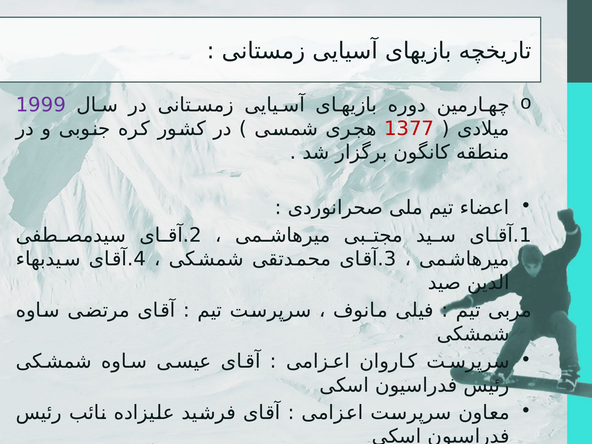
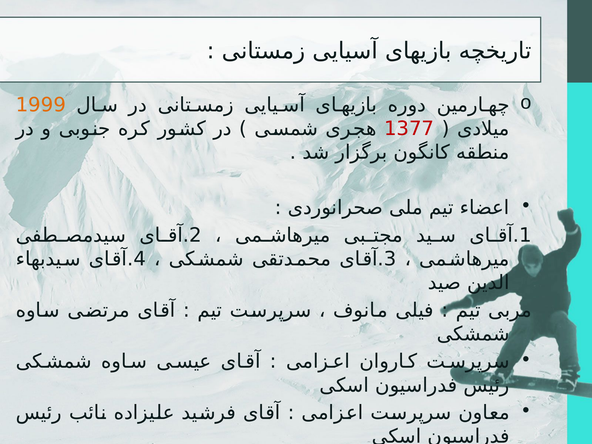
1999 colour: purple -> orange
